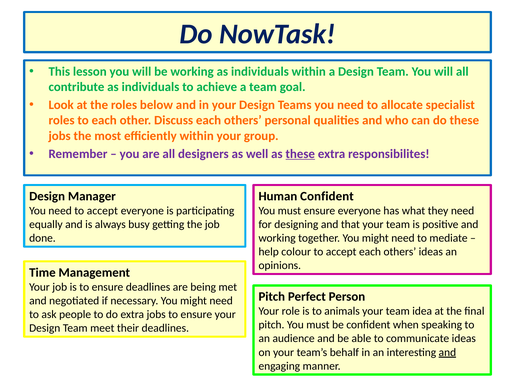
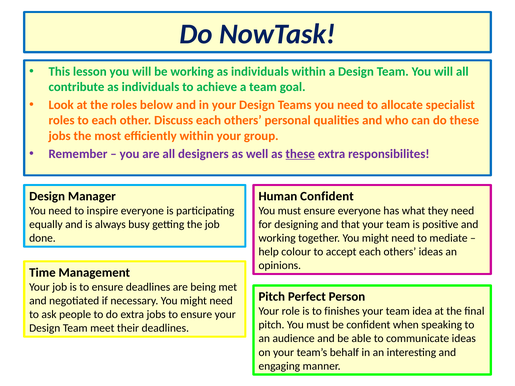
need to accept: accept -> inspire
animals: animals -> finishes
and at (447, 352) underline: present -> none
